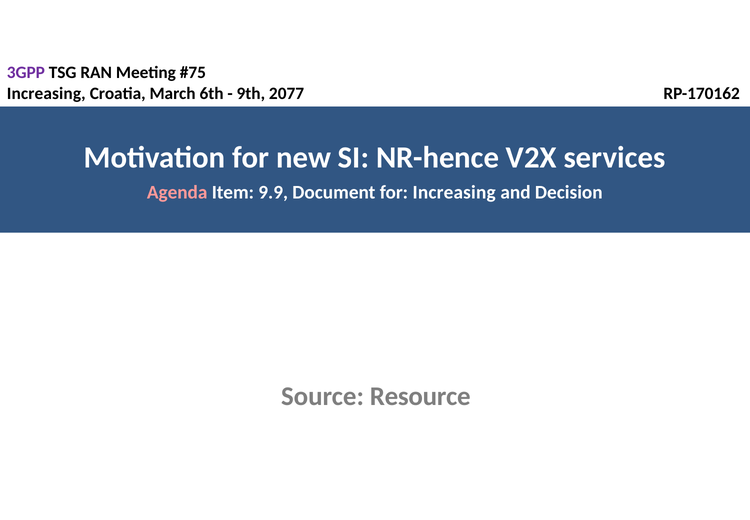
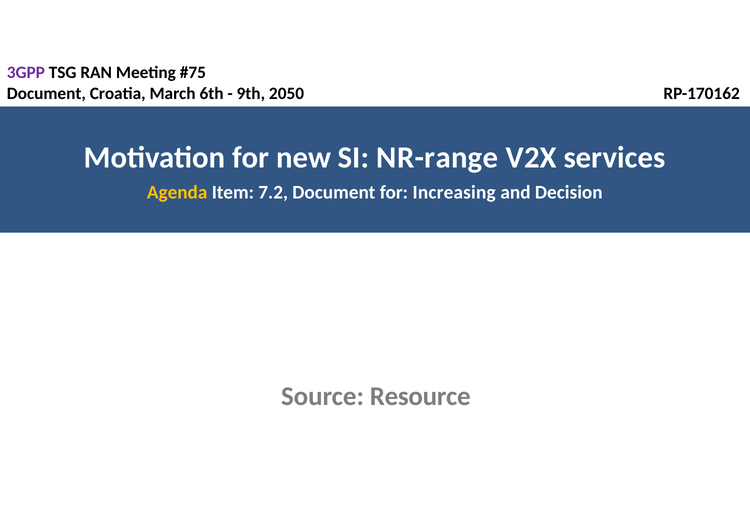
Increasing at (46, 93): Increasing -> Document
2077: 2077 -> 2050
NR-hence: NR-hence -> NR-range
Agenda colour: pink -> yellow
9.9: 9.9 -> 7.2
